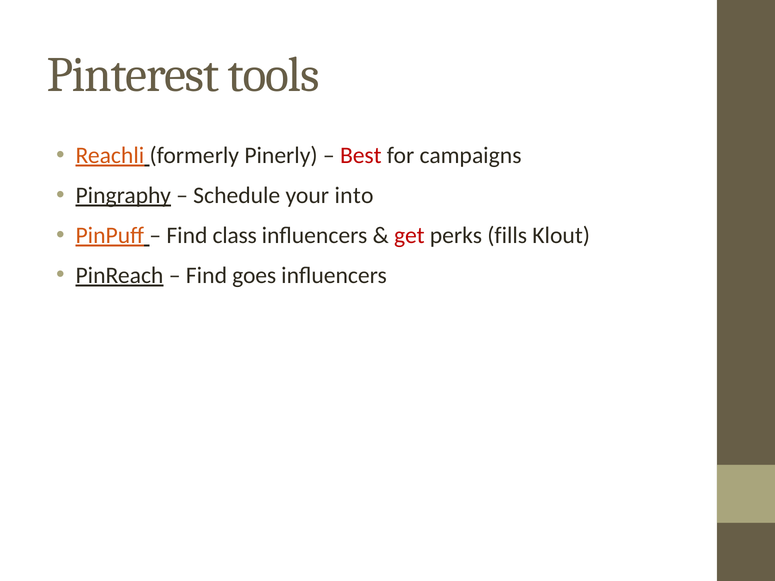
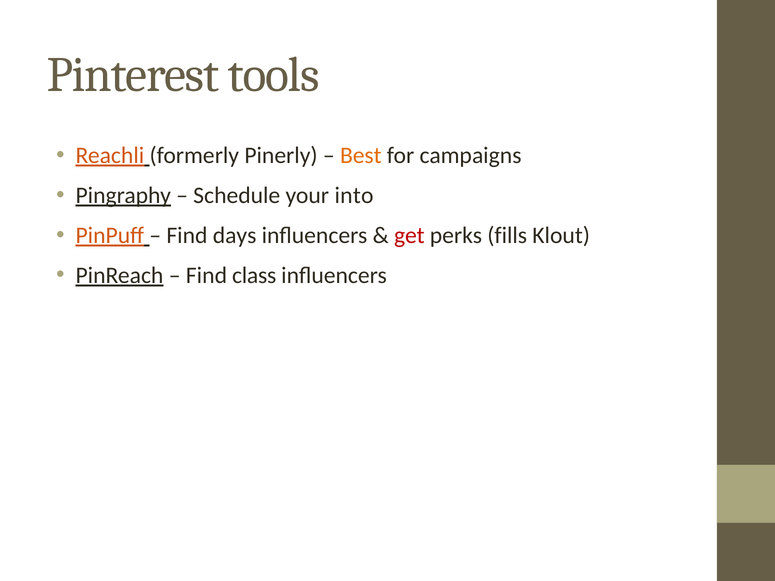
Best colour: red -> orange
class: class -> days
goes: goes -> class
